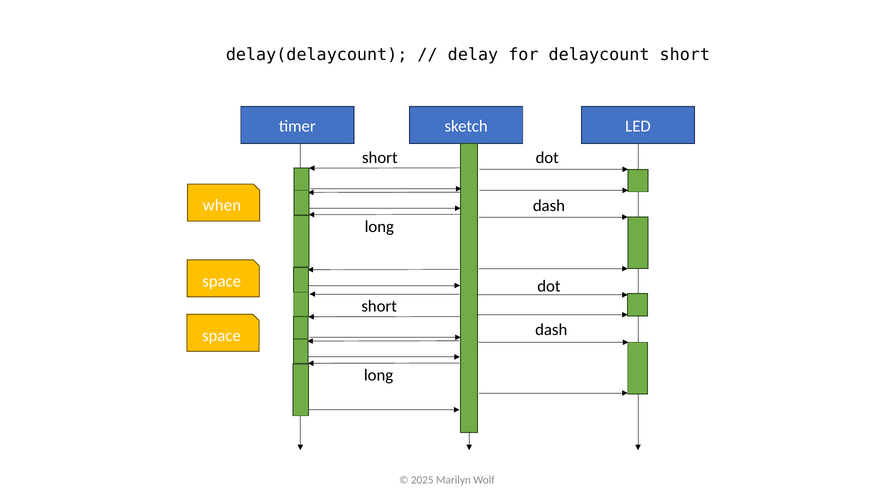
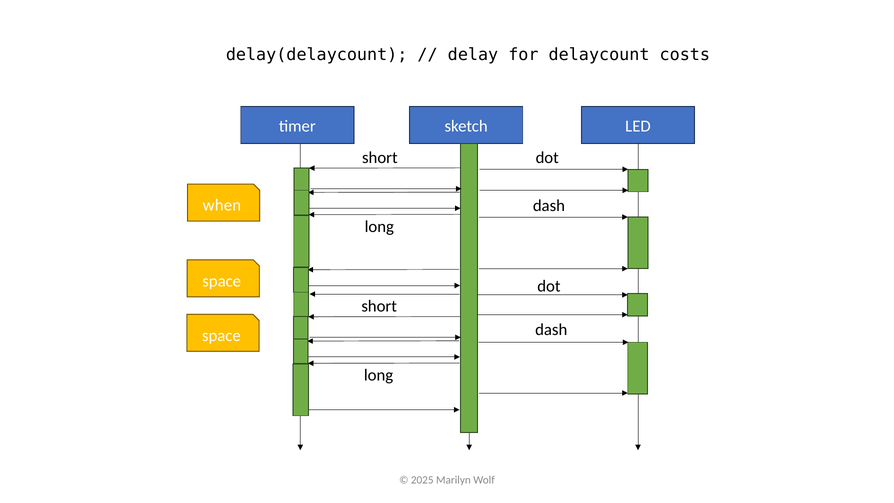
delaycount short: short -> costs
